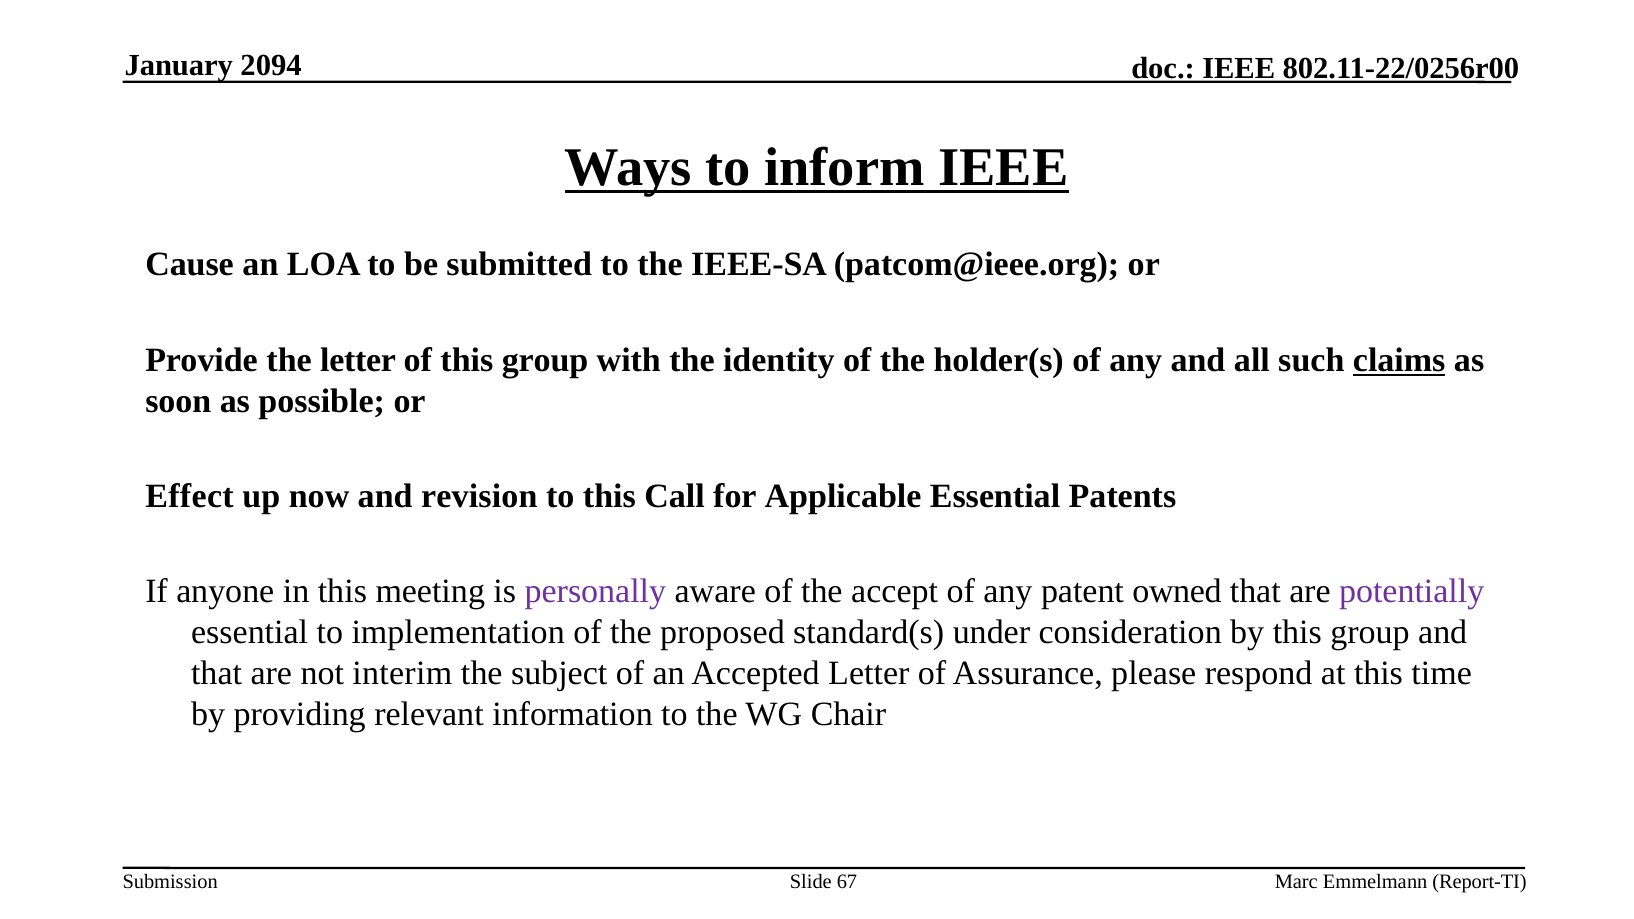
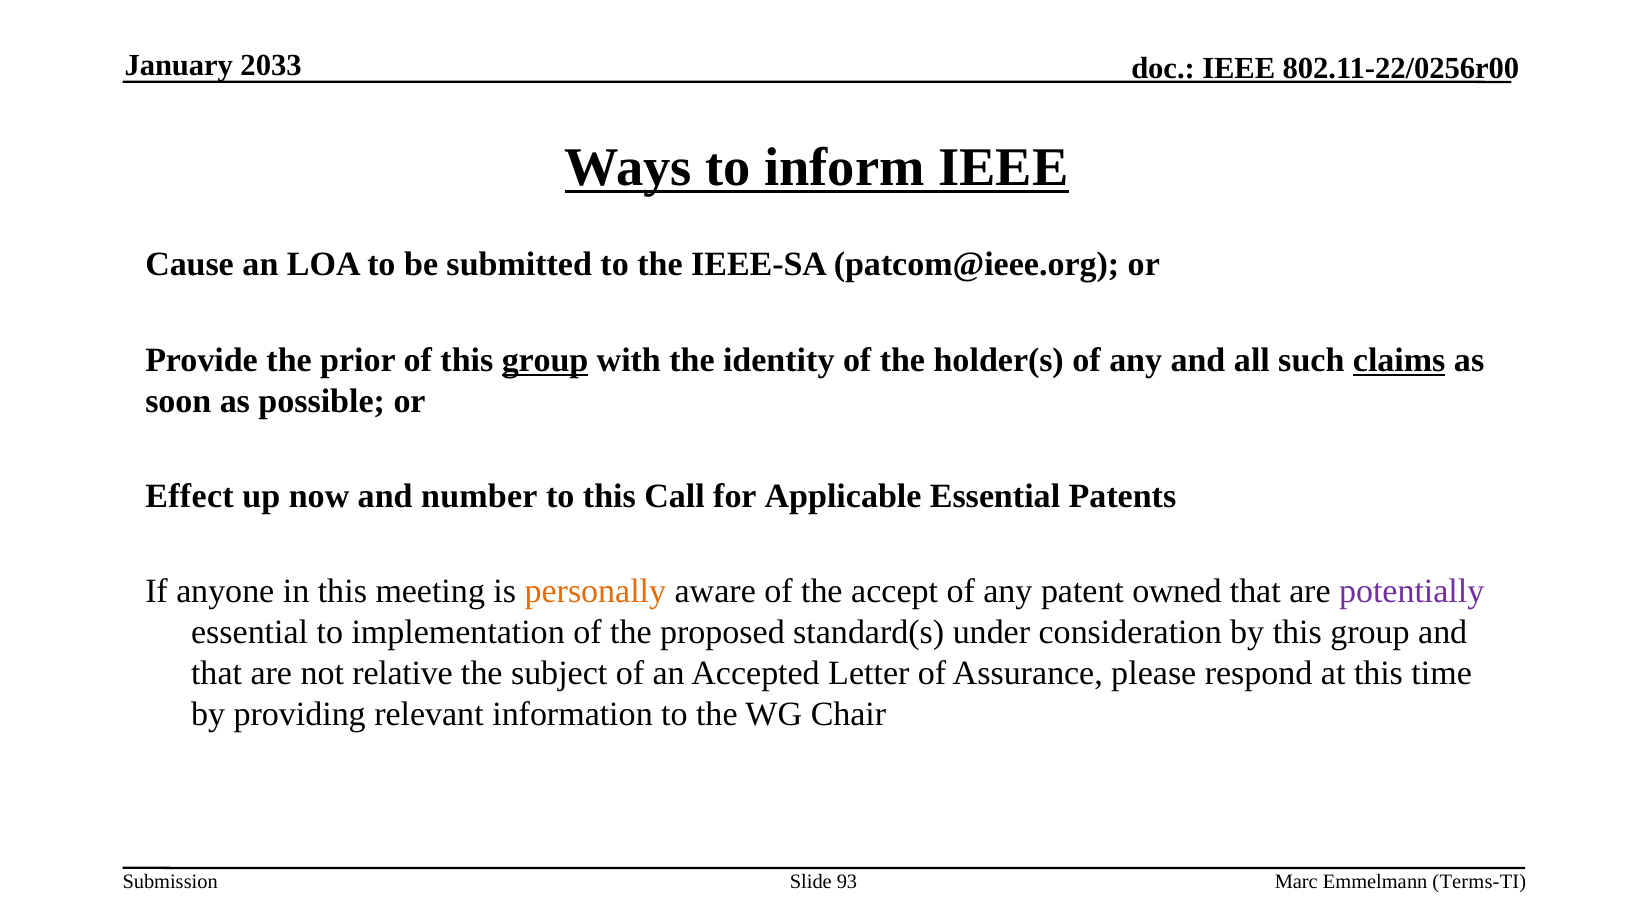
2094: 2094 -> 2033
the letter: letter -> prior
group at (545, 360) underline: none -> present
revision: revision -> number
personally colour: purple -> orange
interim: interim -> relative
67: 67 -> 93
Report-TI: Report-TI -> Terms-TI
